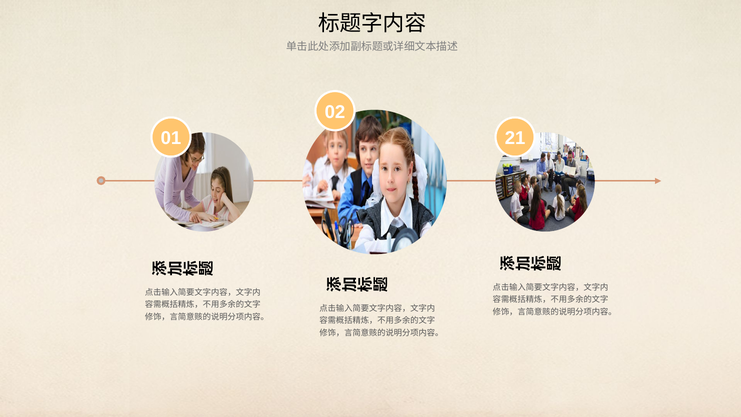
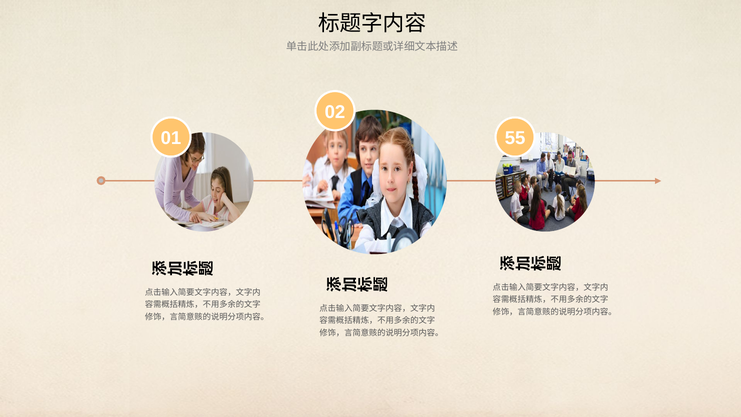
21: 21 -> 55
